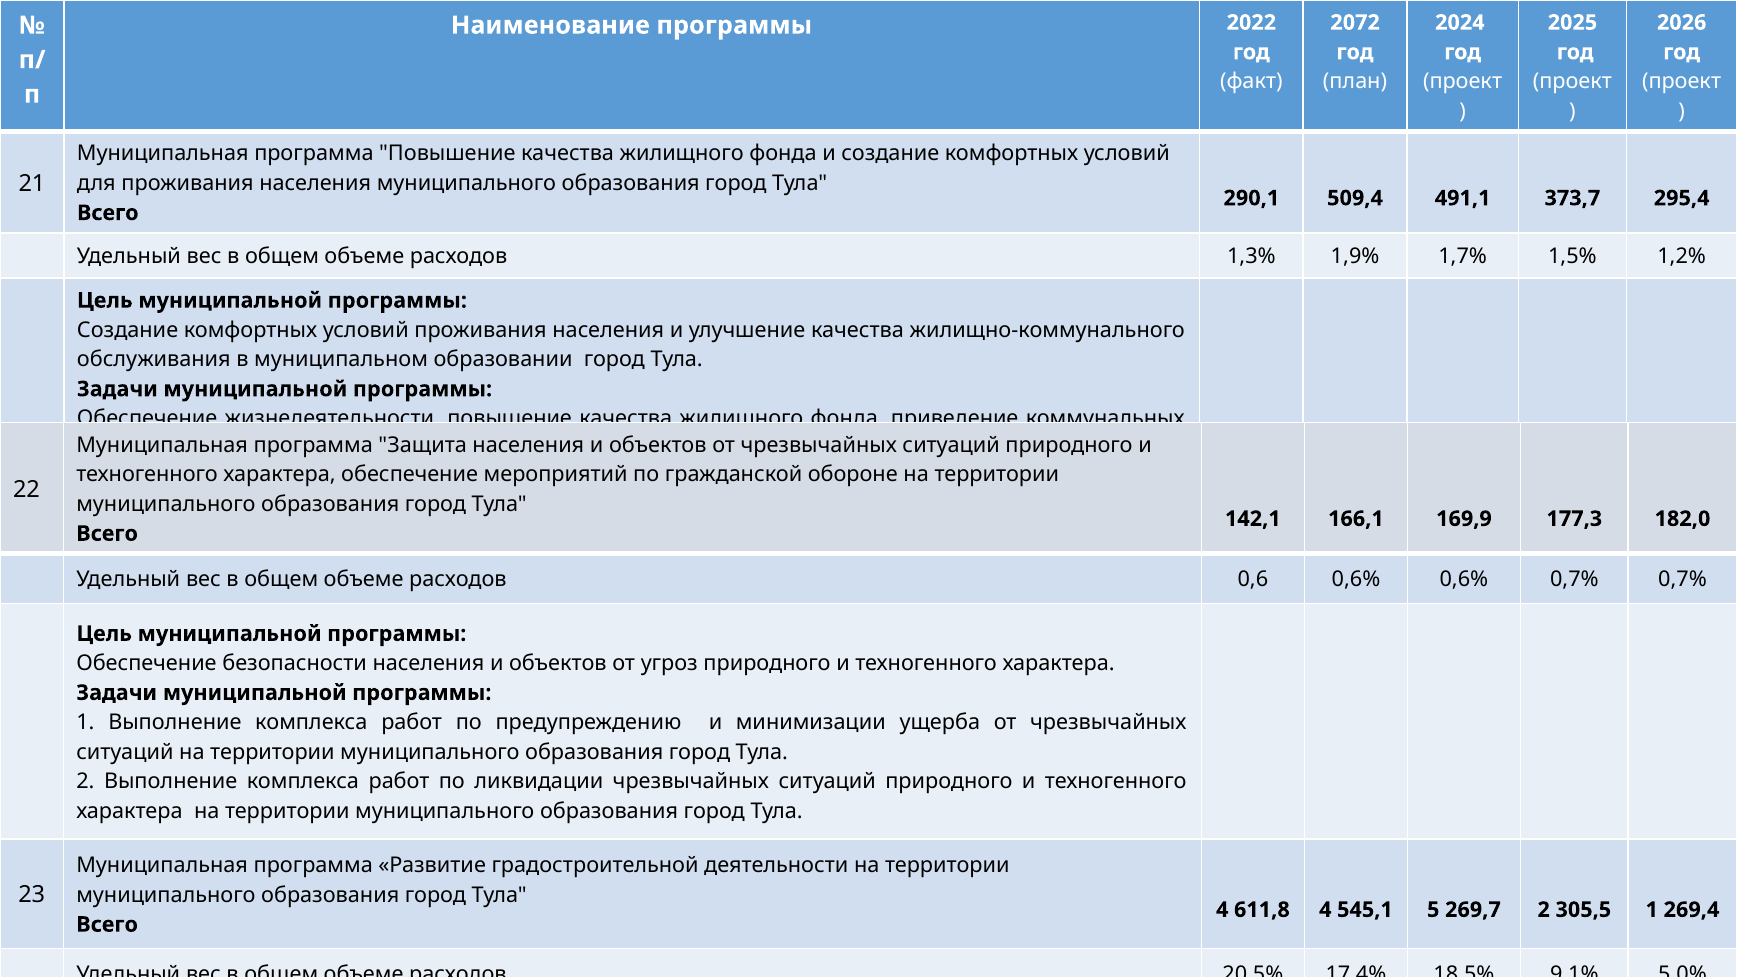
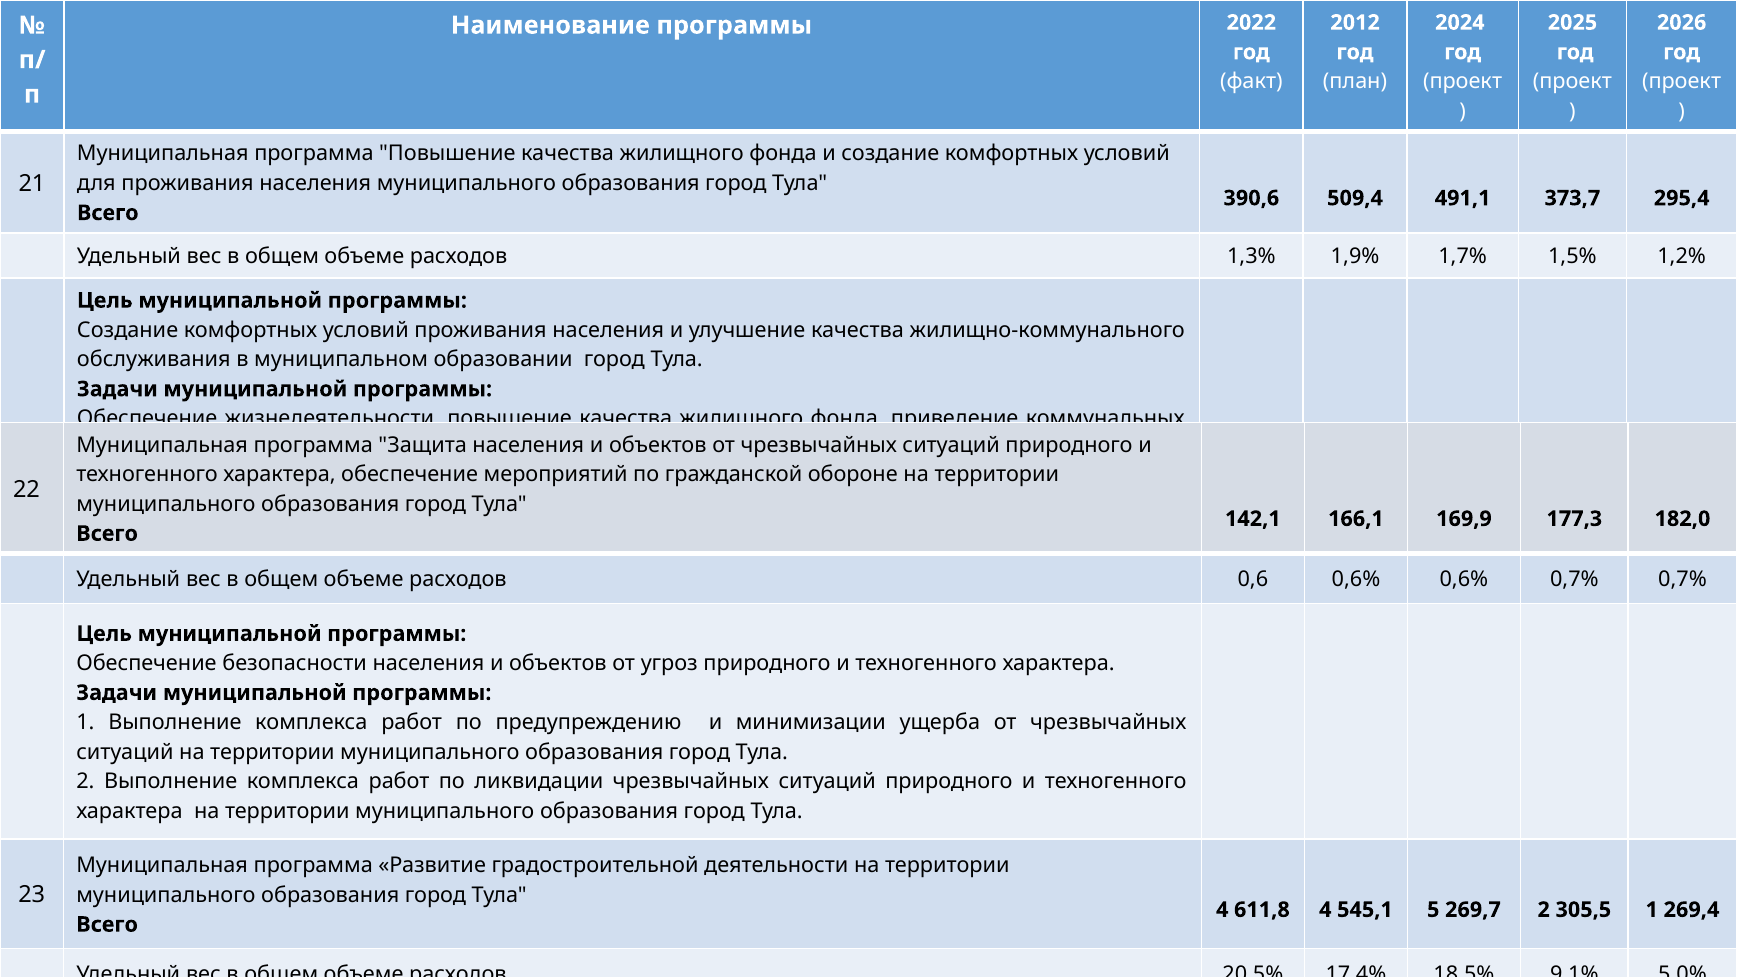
2072: 2072 -> 2012
290,1: 290,1 -> 390,6
